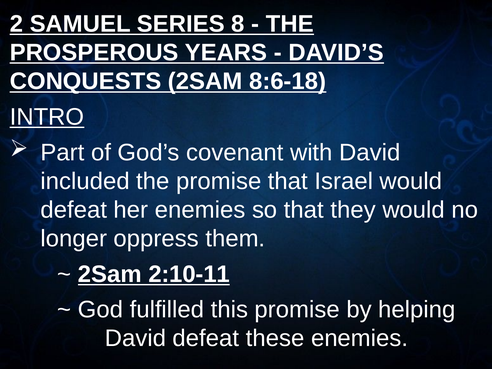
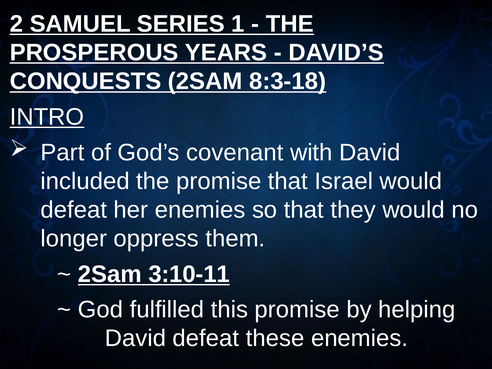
8: 8 -> 1
8:6-18: 8:6-18 -> 8:3-18
2:10-11: 2:10-11 -> 3:10-11
